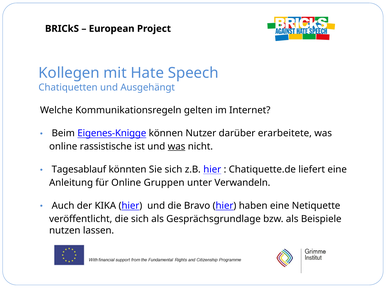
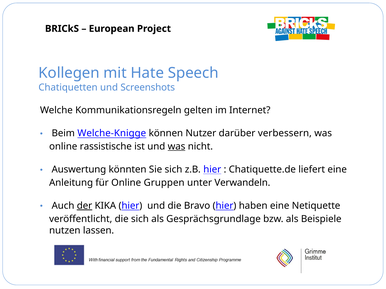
Ausgehängt: Ausgehängt -> Screenshots
Eigenes-Knigge: Eigenes-Knigge -> Welche-Knigge
erarbeitete: erarbeitete -> verbessern
Tagesablauf: Tagesablauf -> Auswertung
der underline: none -> present
